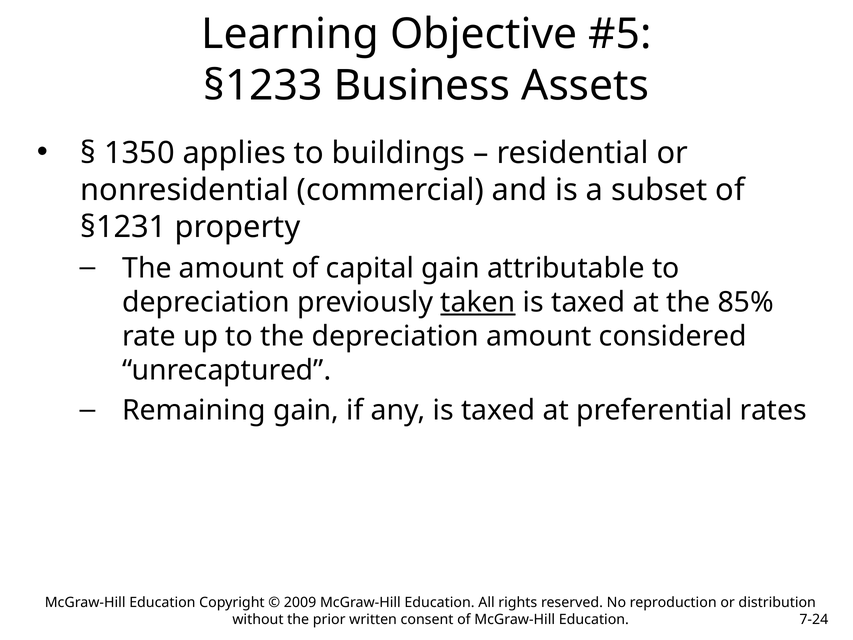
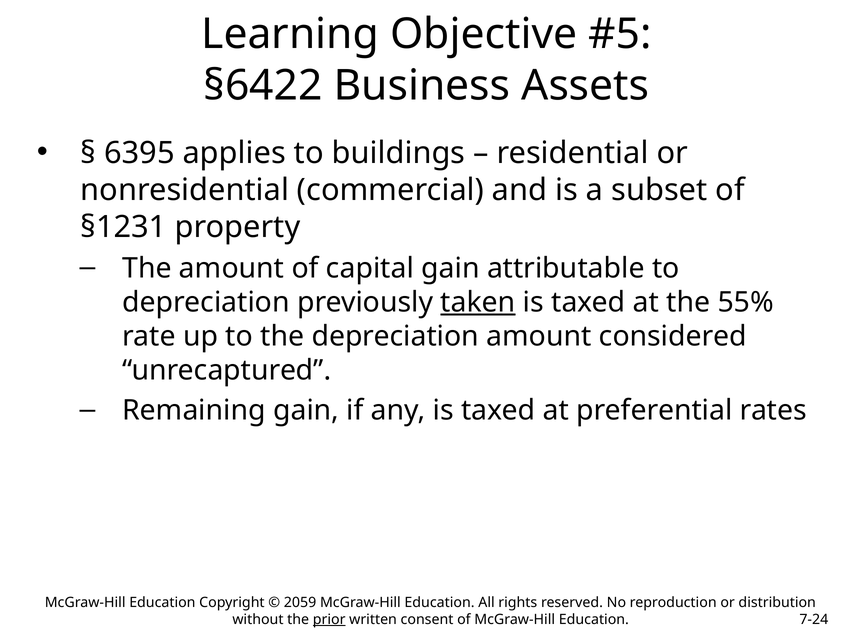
§1233: §1233 -> §6422
1350: 1350 -> 6395
85%: 85% -> 55%
2009: 2009 -> 2059
prior underline: none -> present
